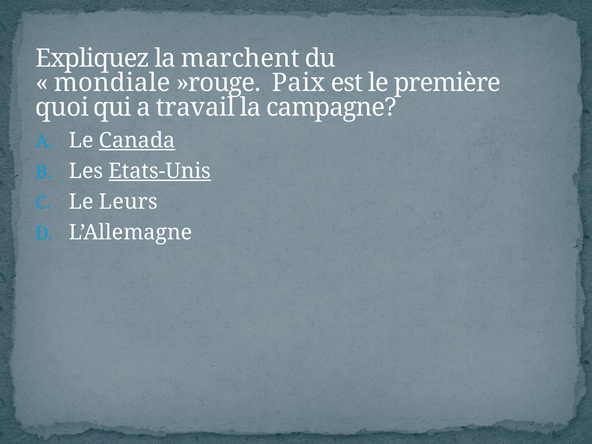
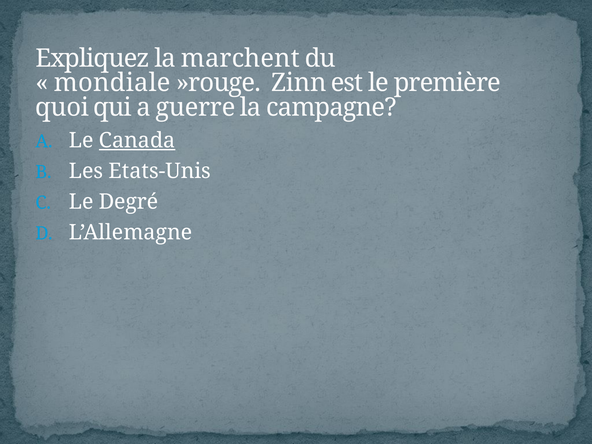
Paix: Paix -> Zinn
travail: travail -> guerre
Etats-Unis underline: present -> none
Leurs: Leurs -> Degré
